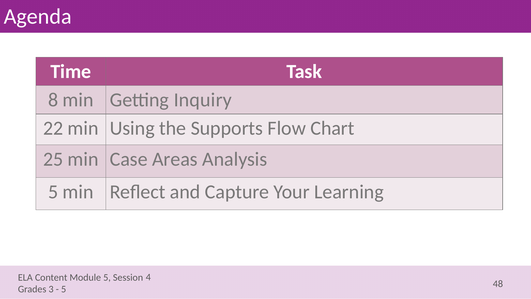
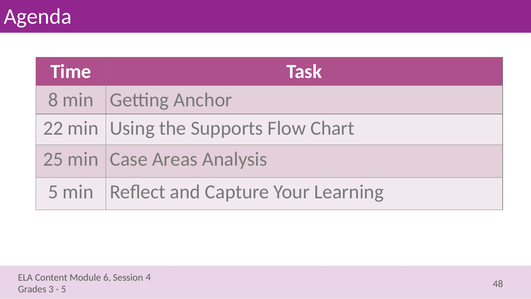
Inquiry: Inquiry -> Anchor
5 at (107, 277): 5 -> 6
